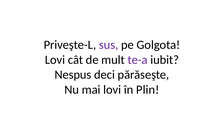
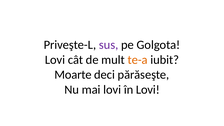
te-a colour: purple -> orange
Nespus: Nespus -> Moarte
în Plin: Plin -> Lovi
